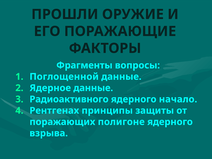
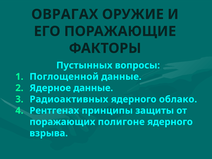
ПРОШЛИ: ПРОШЛИ -> ОВРАГАХ
Фрагменты: Фрагменты -> Пустынных
Радиоактивного: Радиоактивного -> Радиоактивных
начало: начало -> облако
